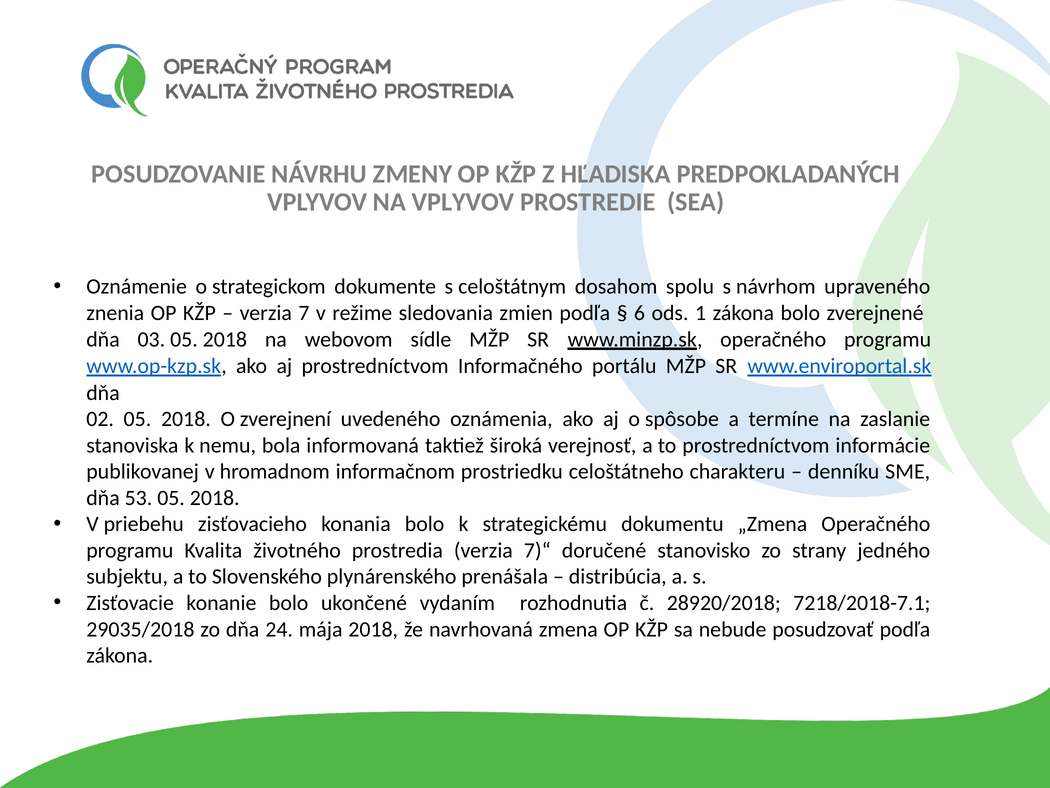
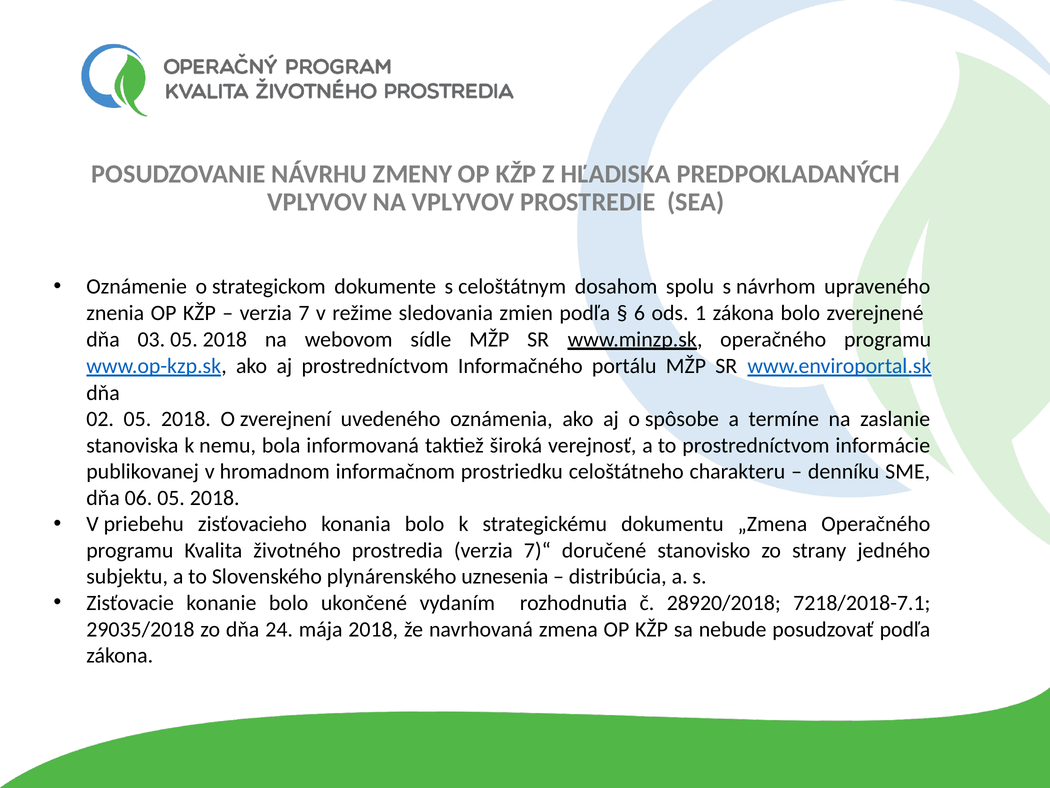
53: 53 -> 06
prenášala: prenášala -> uznesenia
